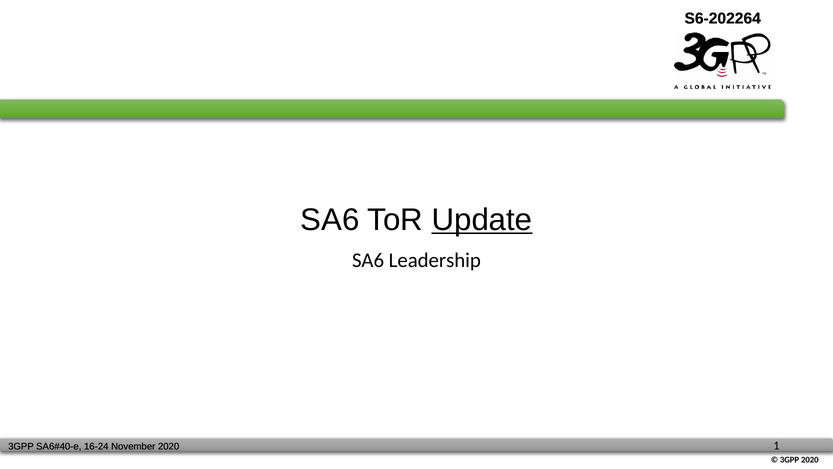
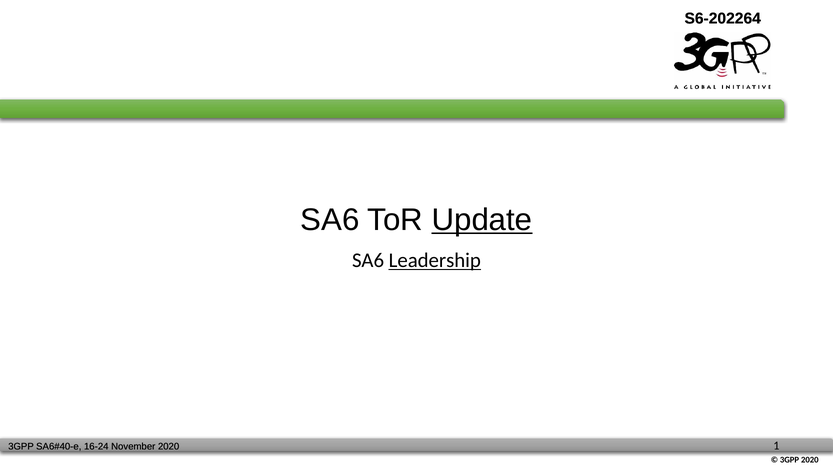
Leadership underline: none -> present
